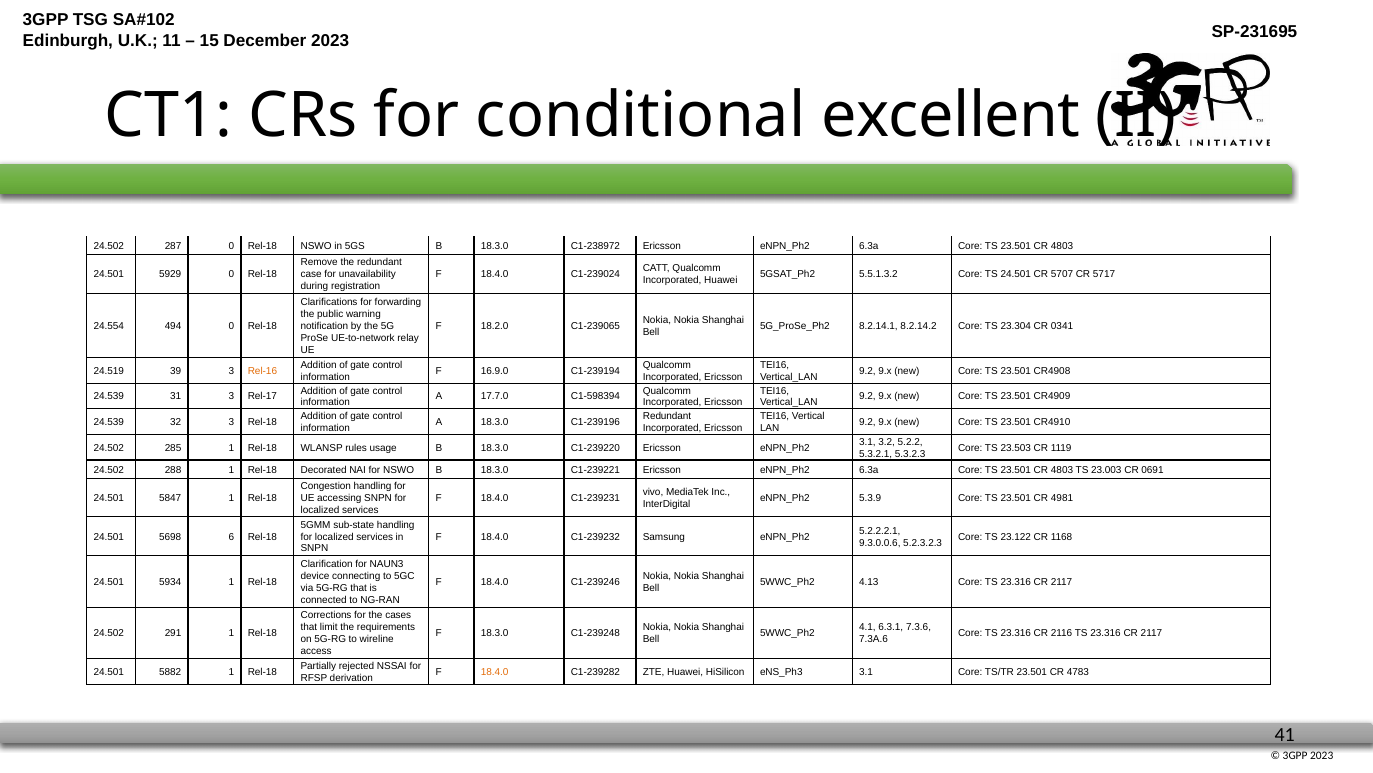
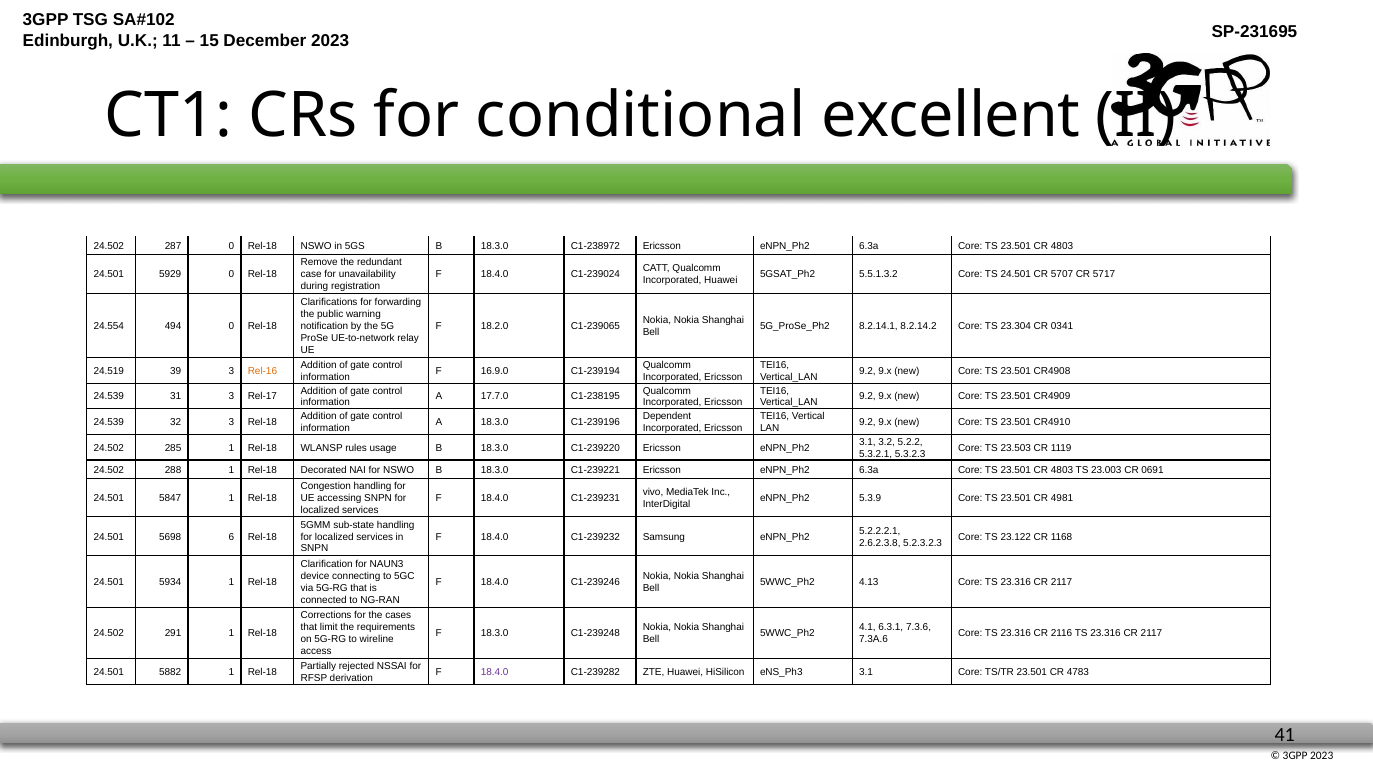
C1-598394: C1-598394 -> C1-238195
Redundant at (667, 416): Redundant -> Dependent
9.3.0.0.6: 9.3.0.0.6 -> 2.6.2.3.8
18.4.0 at (495, 671) colour: orange -> purple
